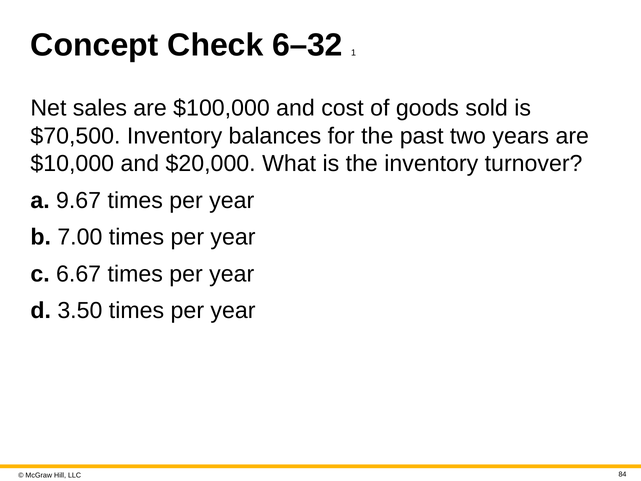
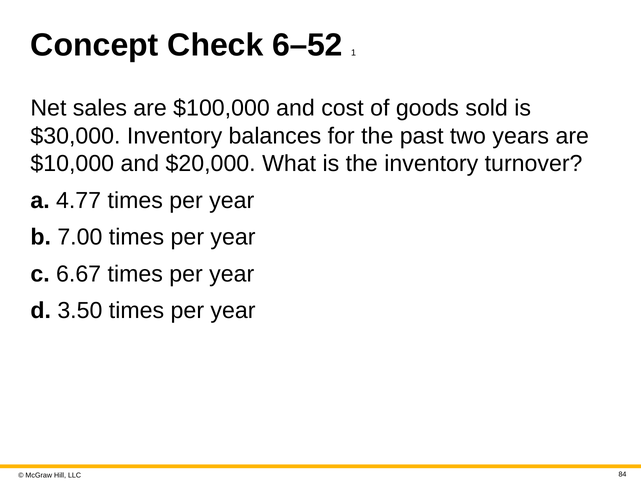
6–32: 6–32 -> 6–52
$70,500: $70,500 -> $30,000
9.67: 9.67 -> 4.77
